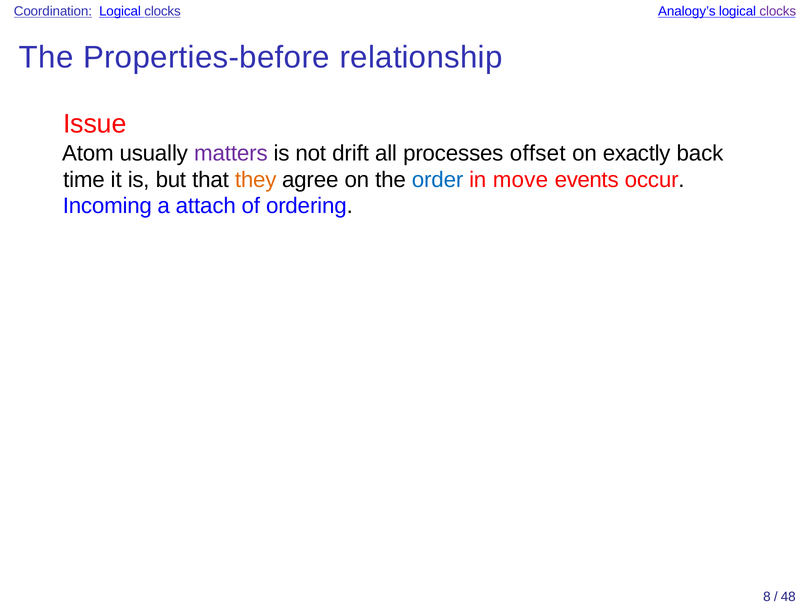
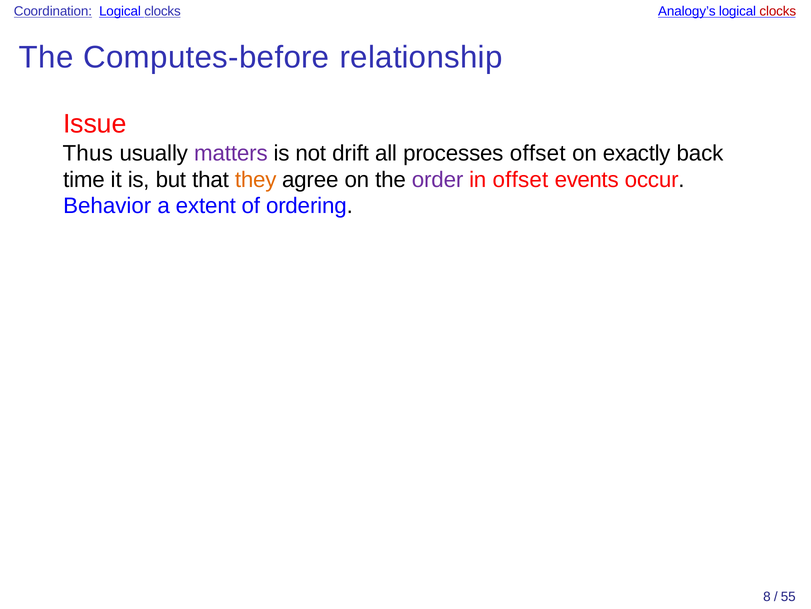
clocks at (778, 11) colour: purple -> red
Properties-before: Properties-before -> Computes-before
Atom: Atom -> Thus
order colour: blue -> purple
in move: move -> offset
Incoming: Incoming -> Behavior
attach: attach -> extent
48: 48 -> 55
